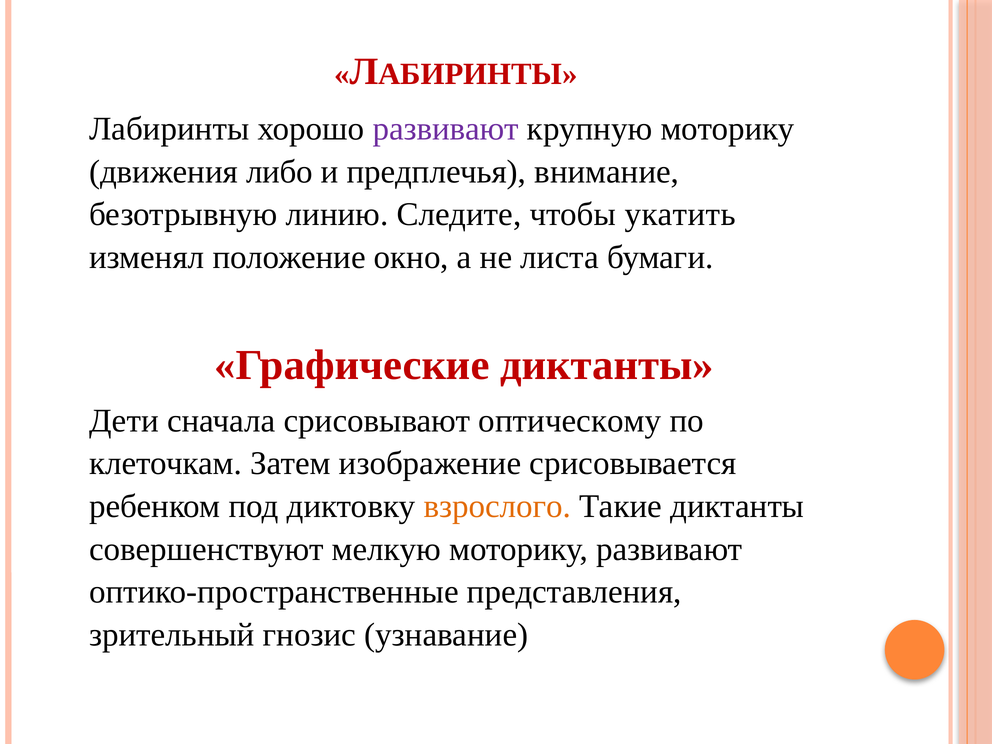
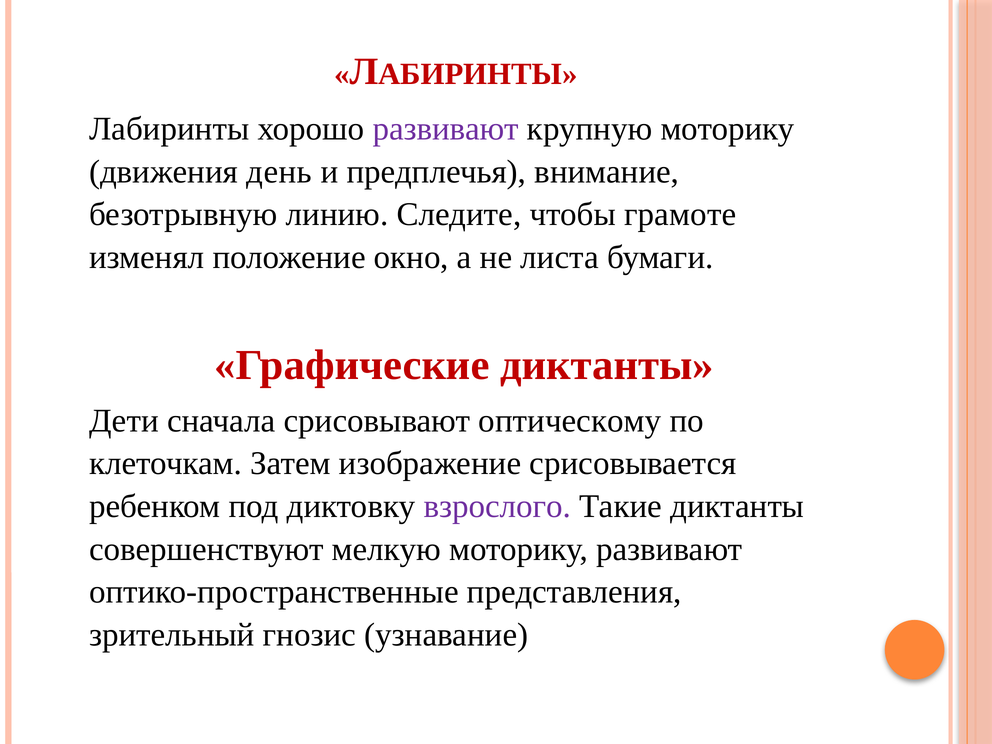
либо: либо -> день
укатить: укатить -> грамоте
взрослого colour: orange -> purple
